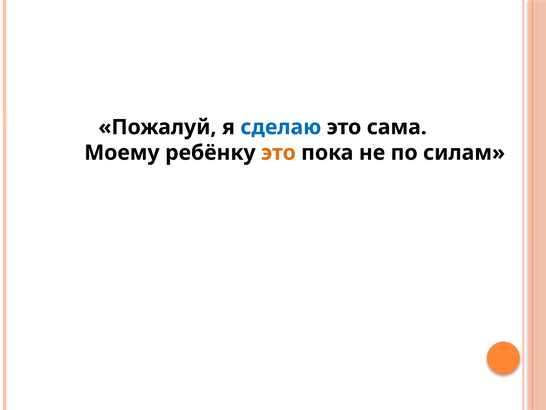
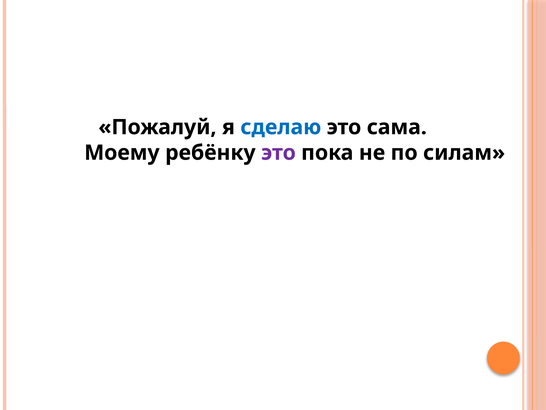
это at (278, 153) colour: orange -> purple
